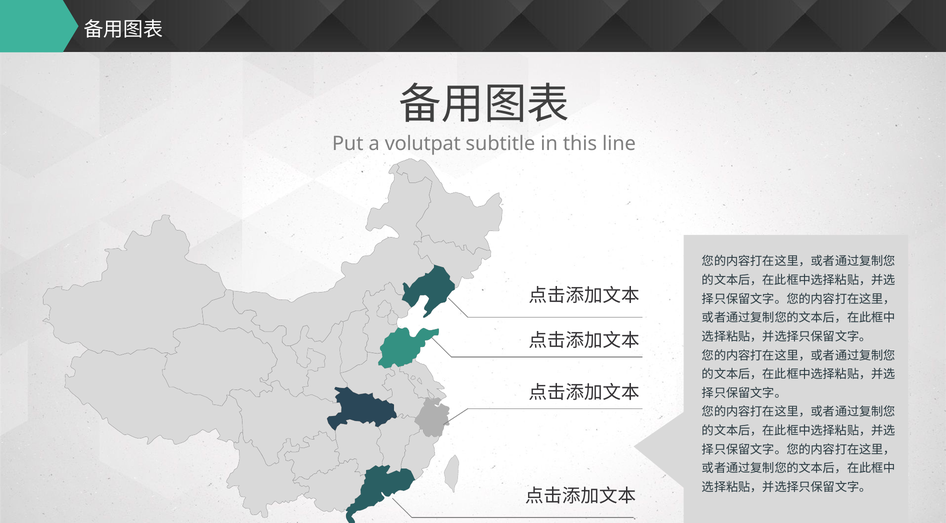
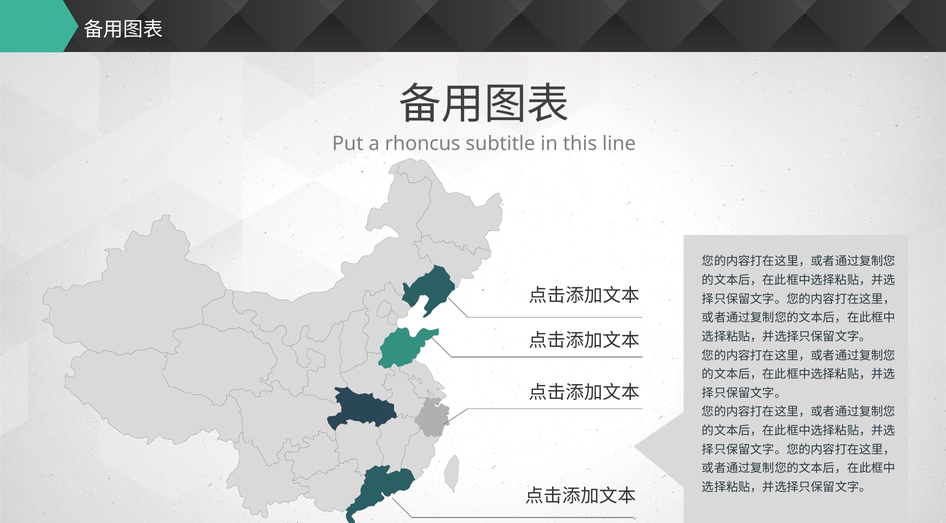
volutpat: volutpat -> rhoncus
